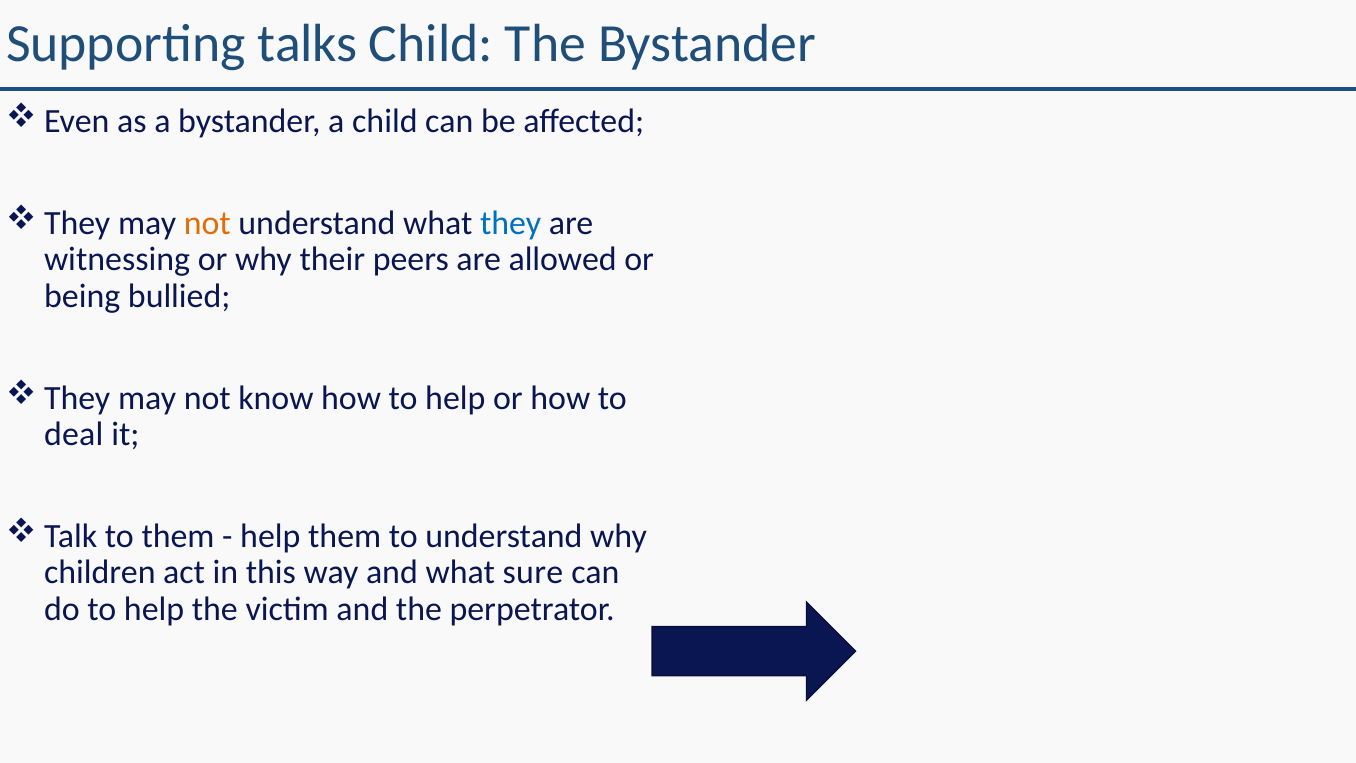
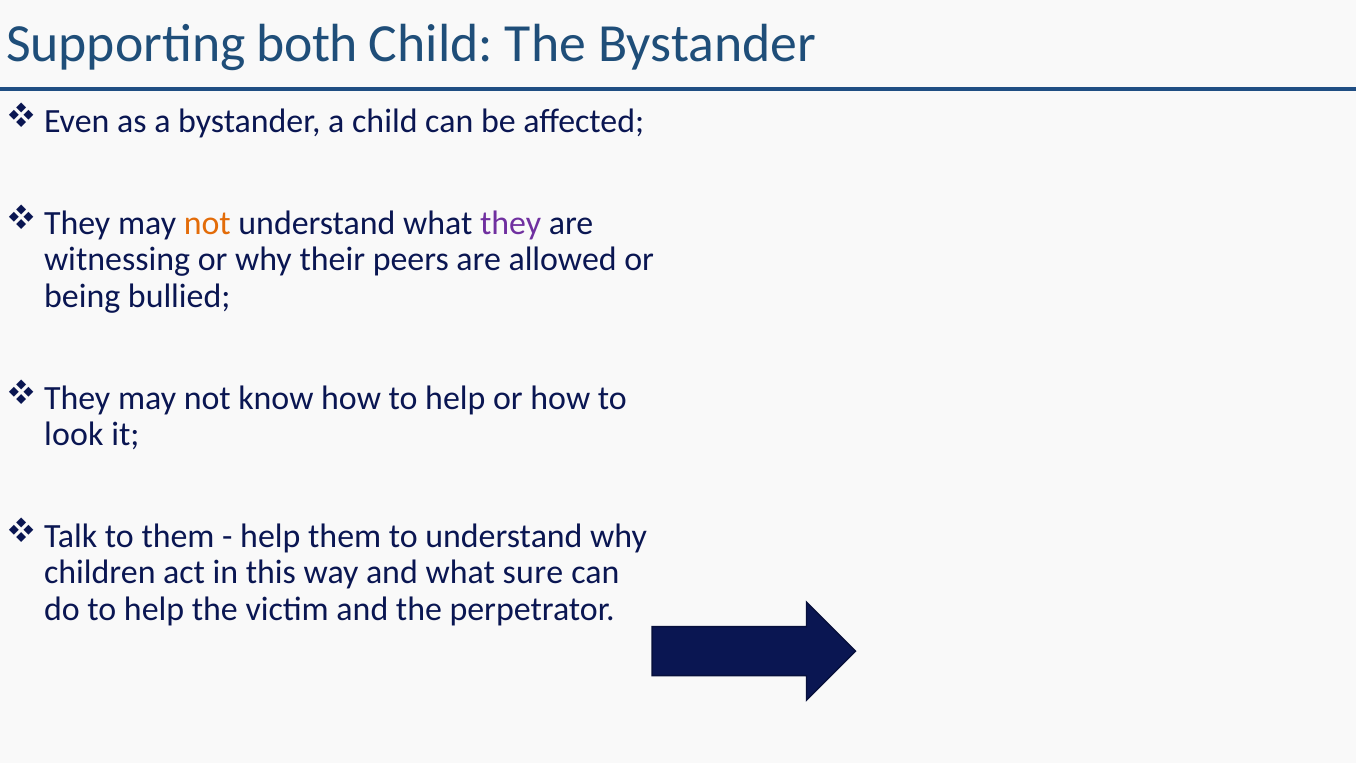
talks: talks -> both
they at (511, 223) colour: blue -> purple
deal: deal -> look
